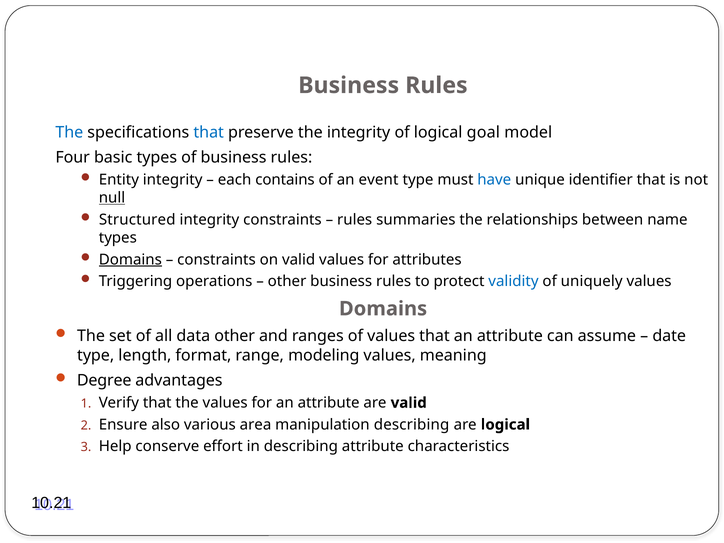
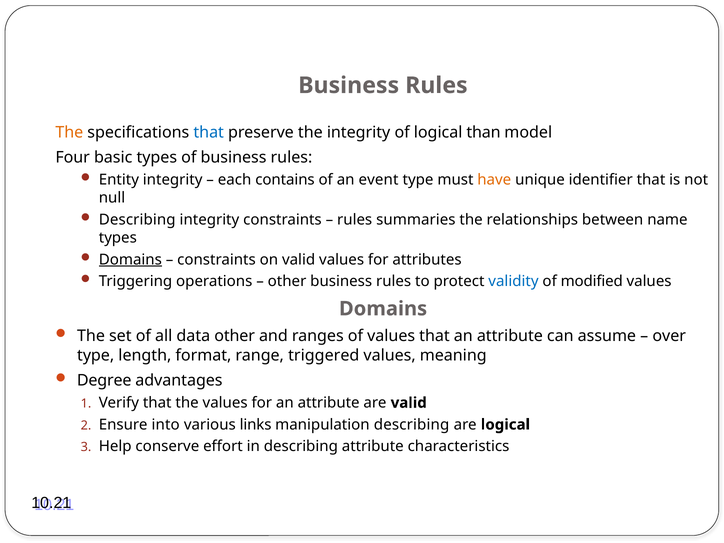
The at (69, 132) colour: blue -> orange
goal: goal -> than
have colour: blue -> orange
null underline: present -> none
Structured at (137, 220): Structured -> Describing
uniquely: uniquely -> modified
date: date -> over
modeling: modeling -> triggered
also: also -> into
area: area -> links
